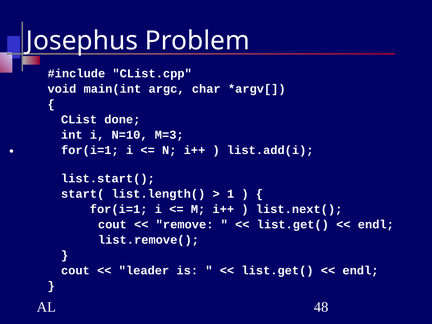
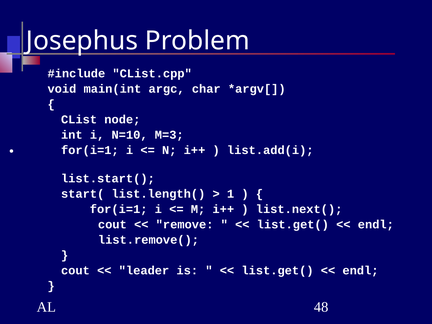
done: done -> node
